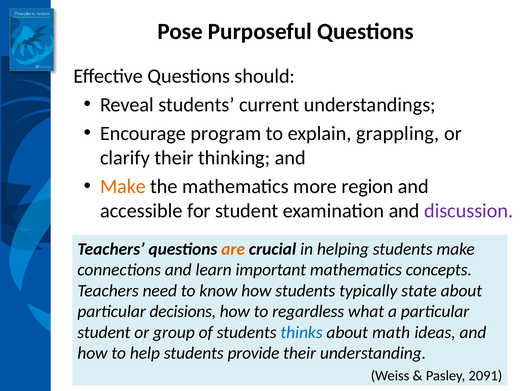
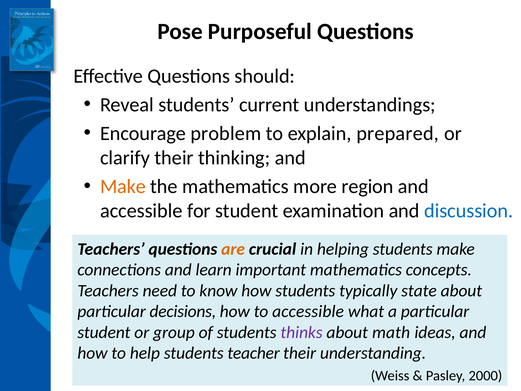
program: program -> problem
grappling: grappling -> prepared
discussion colour: purple -> blue
to regardless: regardless -> accessible
thinks colour: blue -> purple
provide: provide -> teacher
2091: 2091 -> 2000
